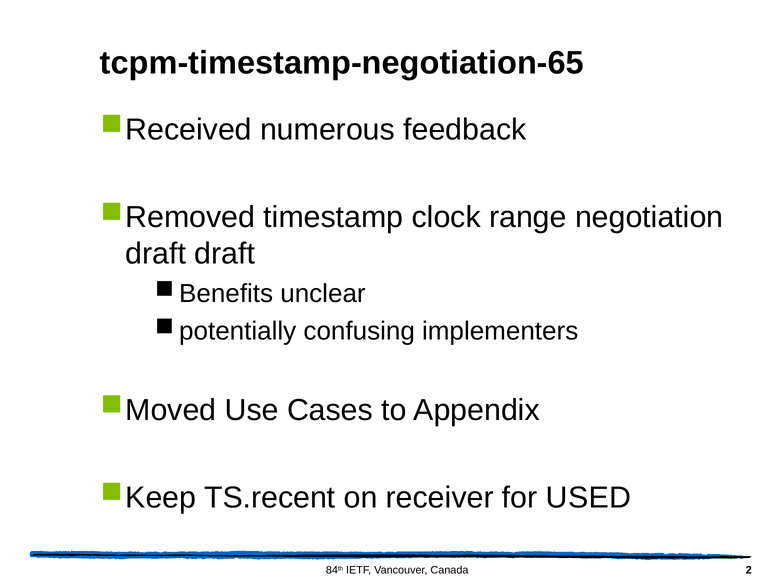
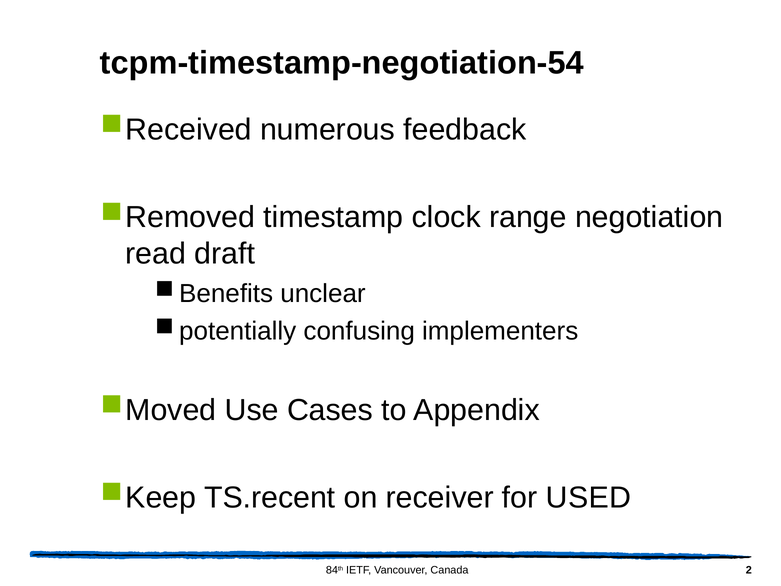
tcpm-timestamp-negotiation-65: tcpm-timestamp-negotiation-65 -> tcpm-timestamp-negotiation-54
draft at (156, 254): draft -> read
